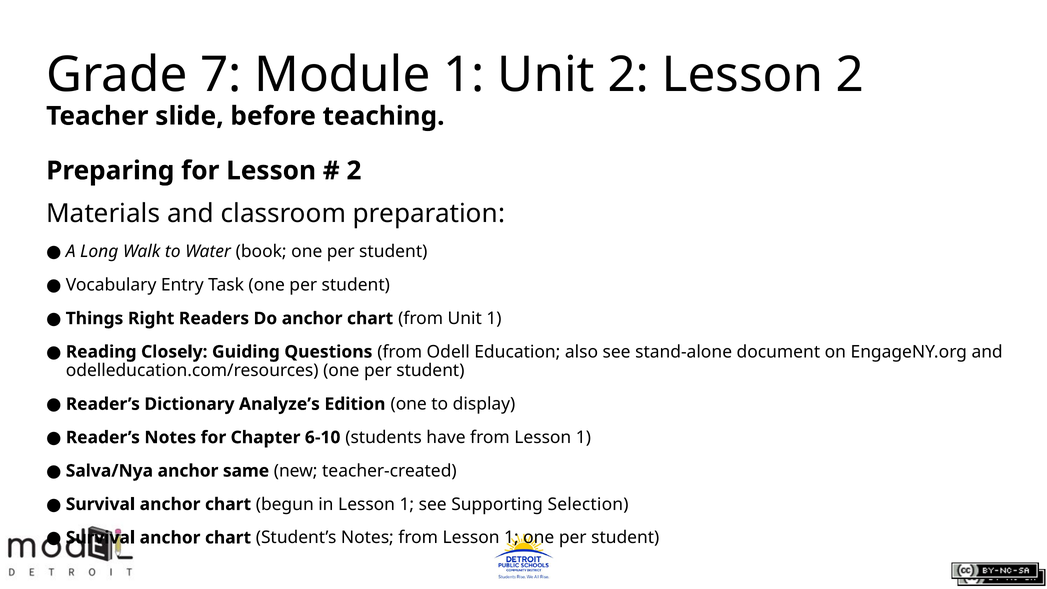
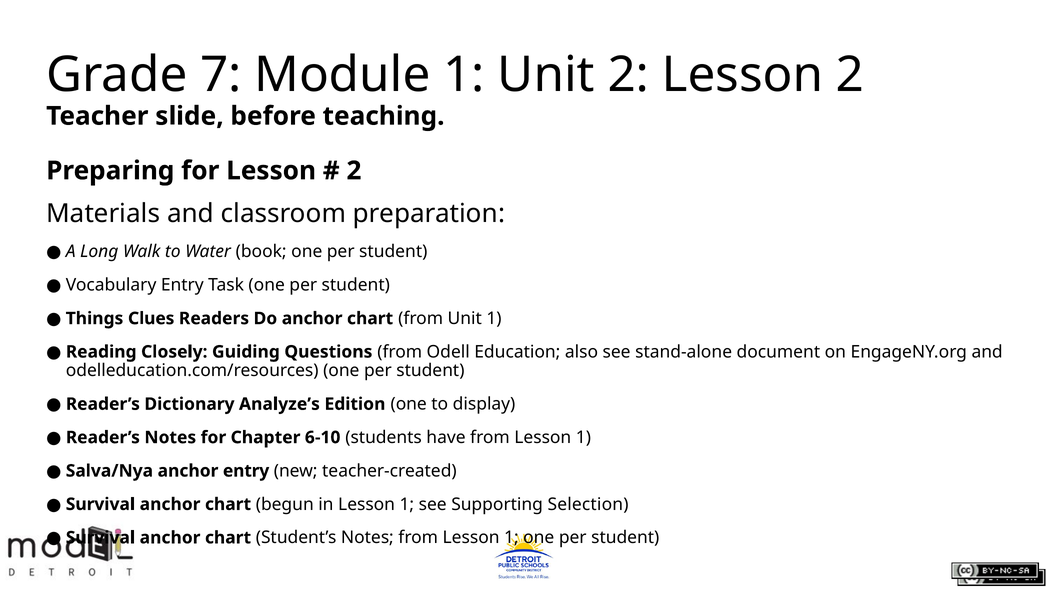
Right: Right -> Clues
anchor same: same -> entry
